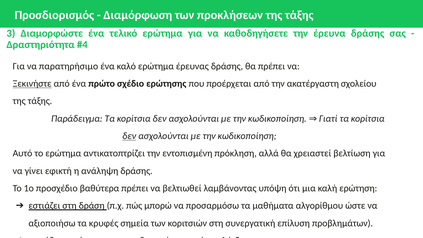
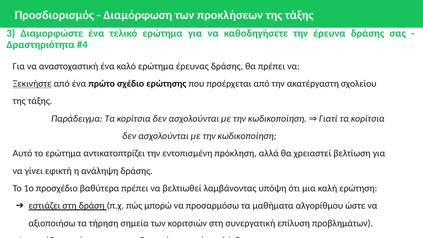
παρατηρήσιμο: παρατηρήσιμο -> αναστοχαστική
δεν at (129, 136) underline: present -> none
κρυφές: κρυφές -> τήρηση
